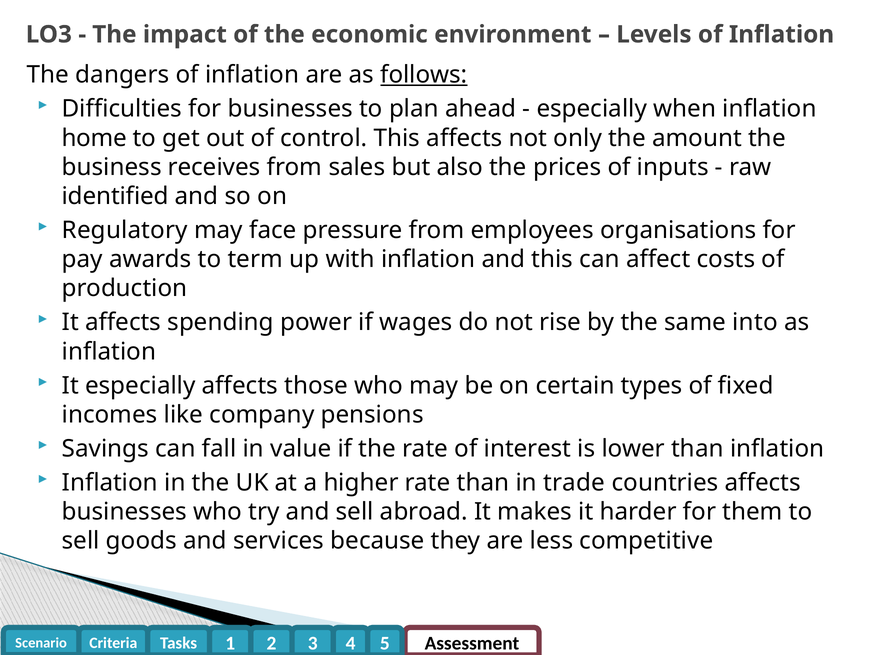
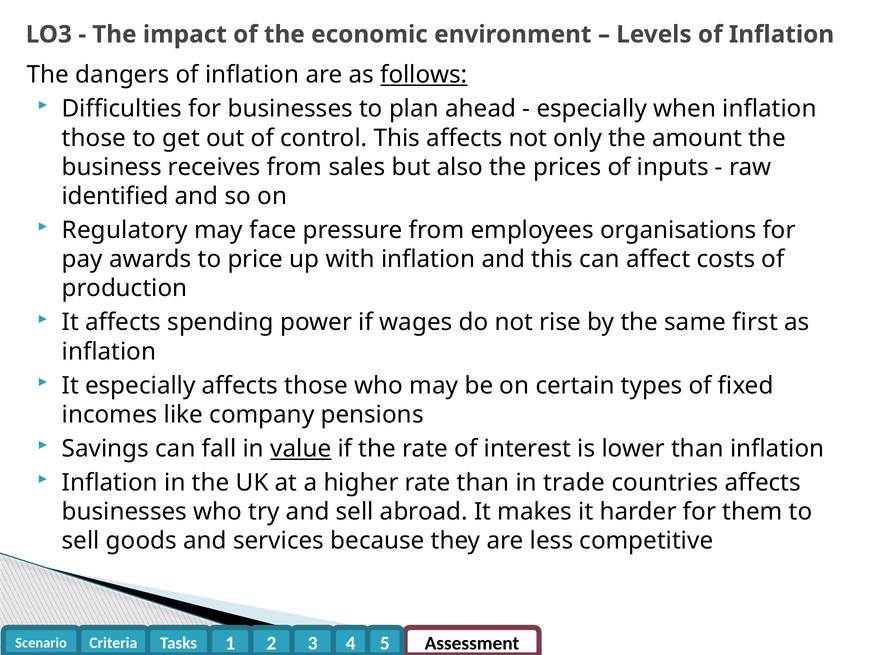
home at (94, 138): home -> those
term: term -> price
into: into -> first
value underline: none -> present
